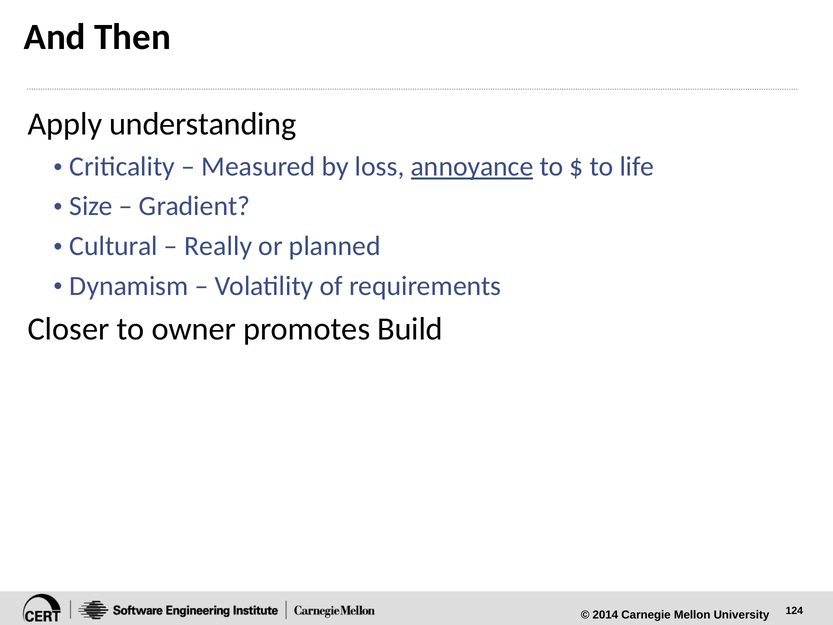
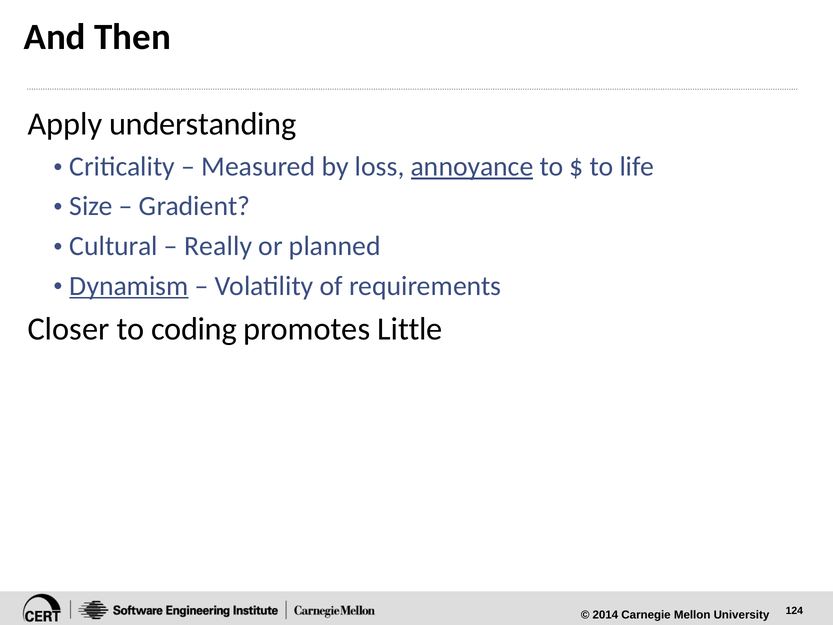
Dynamism underline: none -> present
owner: owner -> coding
Build: Build -> Little
